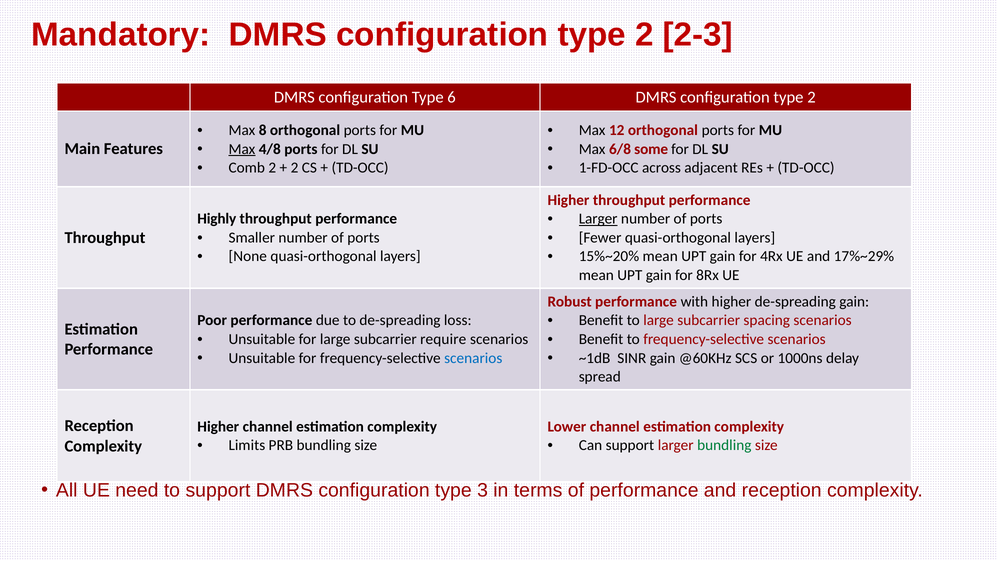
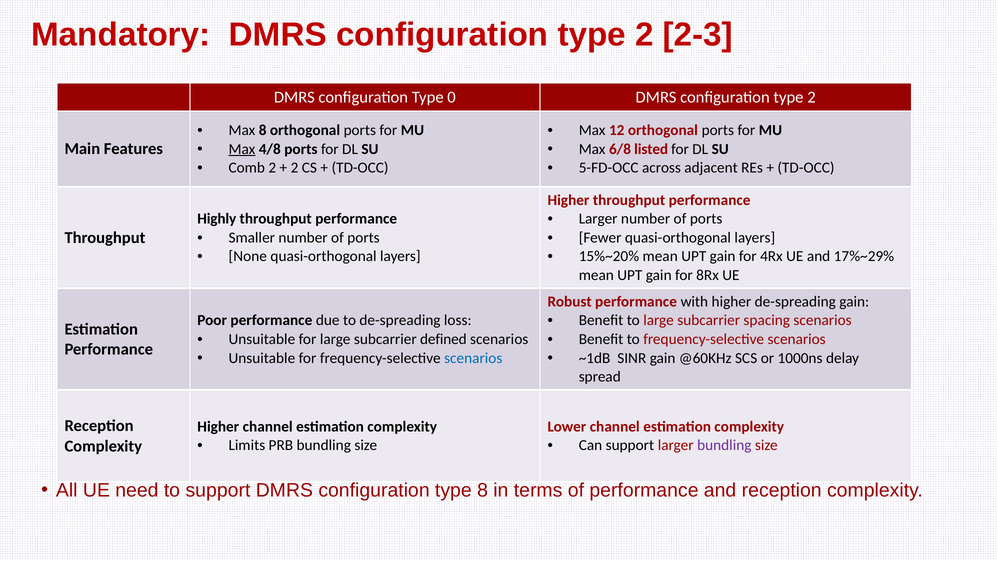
6: 6 -> 0
some: some -> listed
1-FD-OCC: 1-FD-OCC -> 5-FD-OCC
Larger at (598, 219) underline: present -> none
require: require -> defined
bundling at (724, 446) colour: green -> purple
type 3: 3 -> 8
